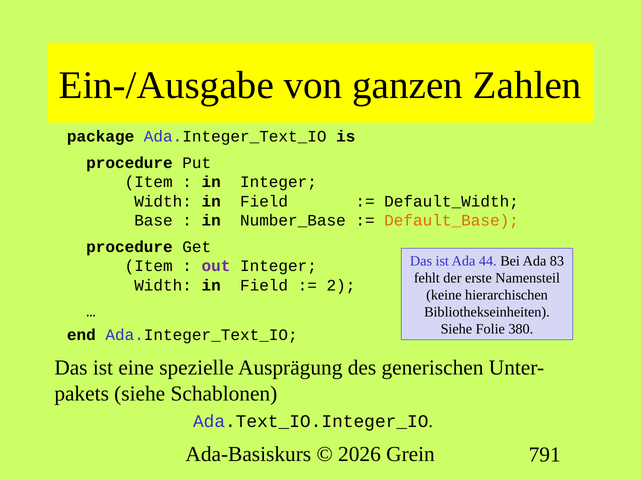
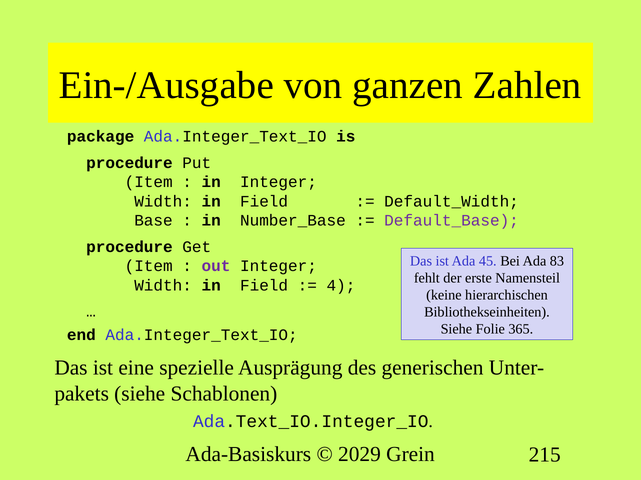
Default_Base colour: orange -> purple
44: 44 -> 45
2: 2 -> 4
380: 380 -> 365
2026: 2026 -> 2029
791: 791 -> 215
